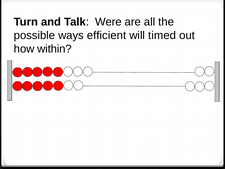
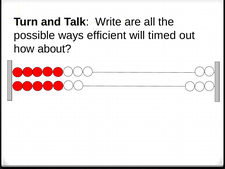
Were: Were -> Write
within: within -> about
